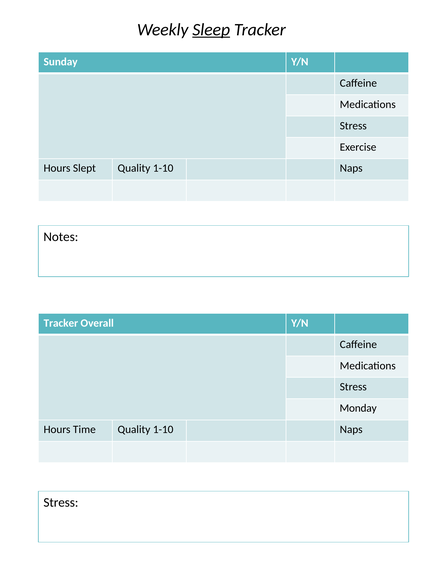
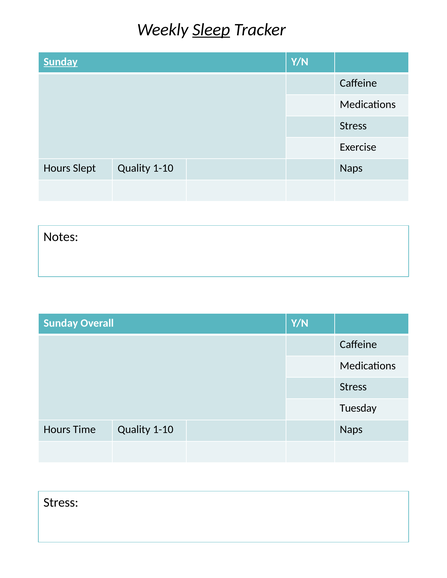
Sunday at (61, 62) underline: none -> present
Tracker at (61, 323): Tracker -> Sunday
Monday: Monday -> Tuesday
